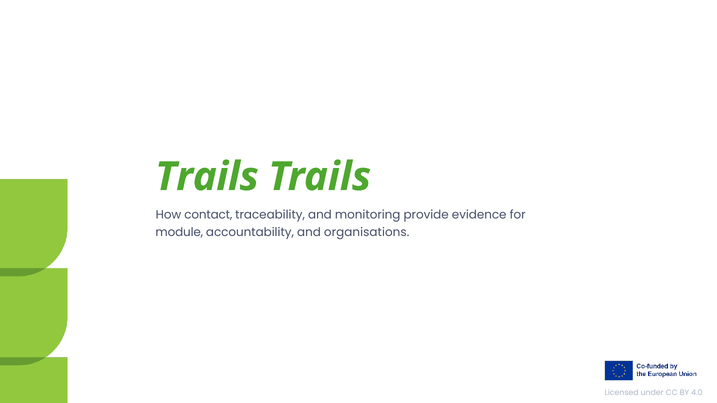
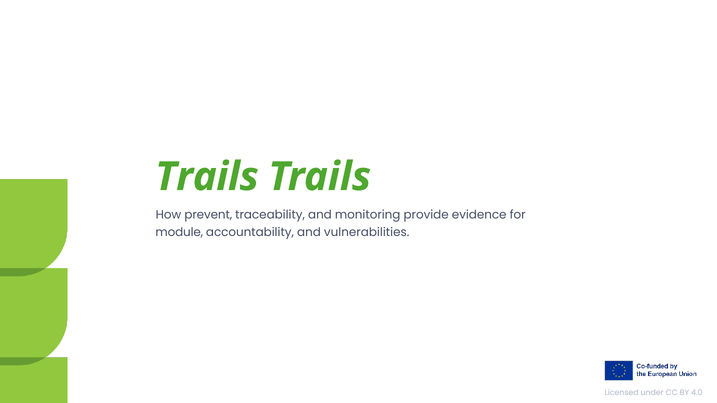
contact: contact -> prevent
organisations: organisations -> vulnerabilities
